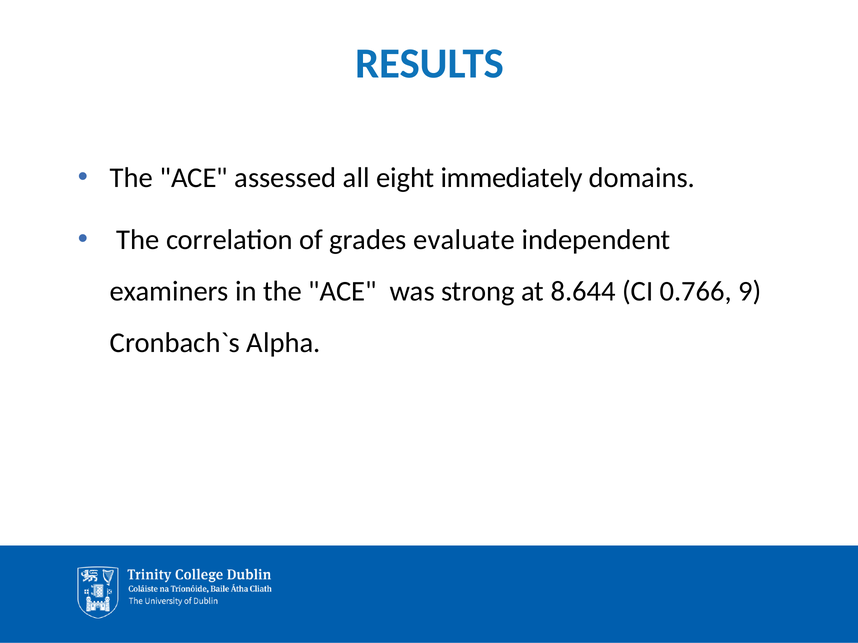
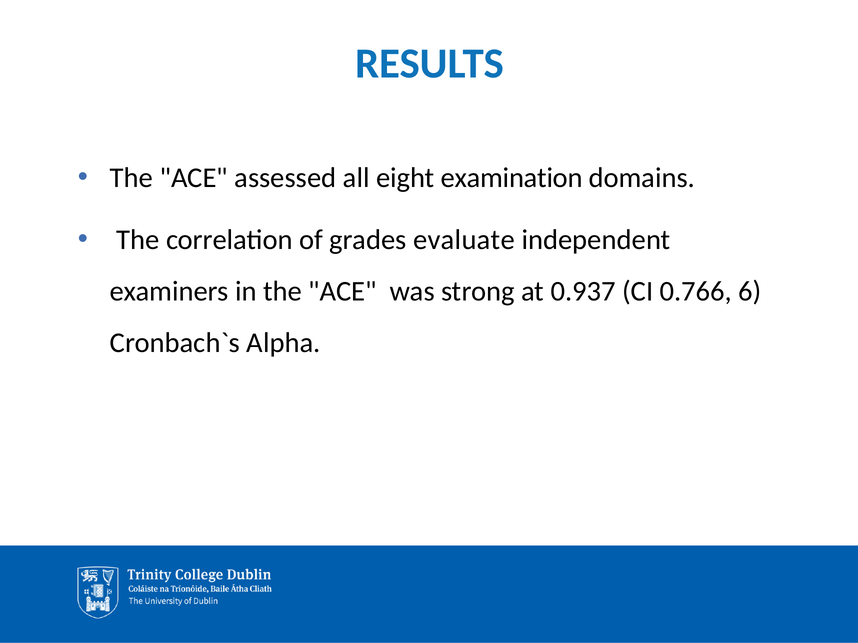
immediately: immediately -> examination
8.644: 8.644 -> 0.937
9: 9 -> 6
